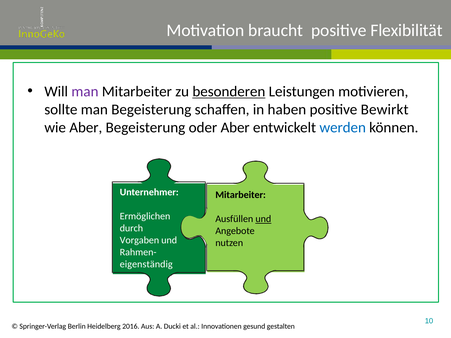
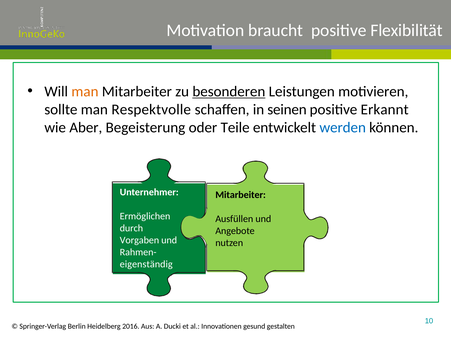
man at (85, 92) colour: purple -> orange
man Begeisterung: Begeisterung -> Respektvolle
haben: haben -> seinen
Bewirkt: Bewirkt -> Erkannt
oder Aber: Aber -> Teile
und at (263, 219) underline: present -> none
